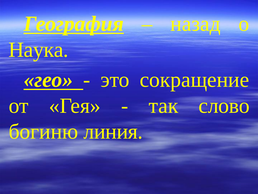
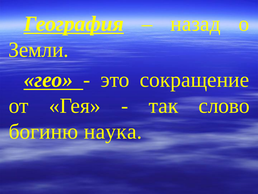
Наука: Наука -> Земли
линия: линия -> наука
